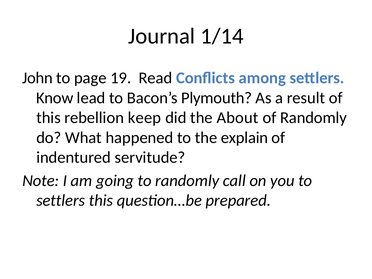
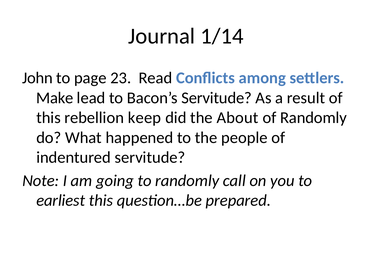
19: 19 -> 23
Know: Know -> Make
Bacon’s Plymouth: Plymouth -> Servitude
explain: explain -> people
settlers at (61, 200): settlers -> earliest
